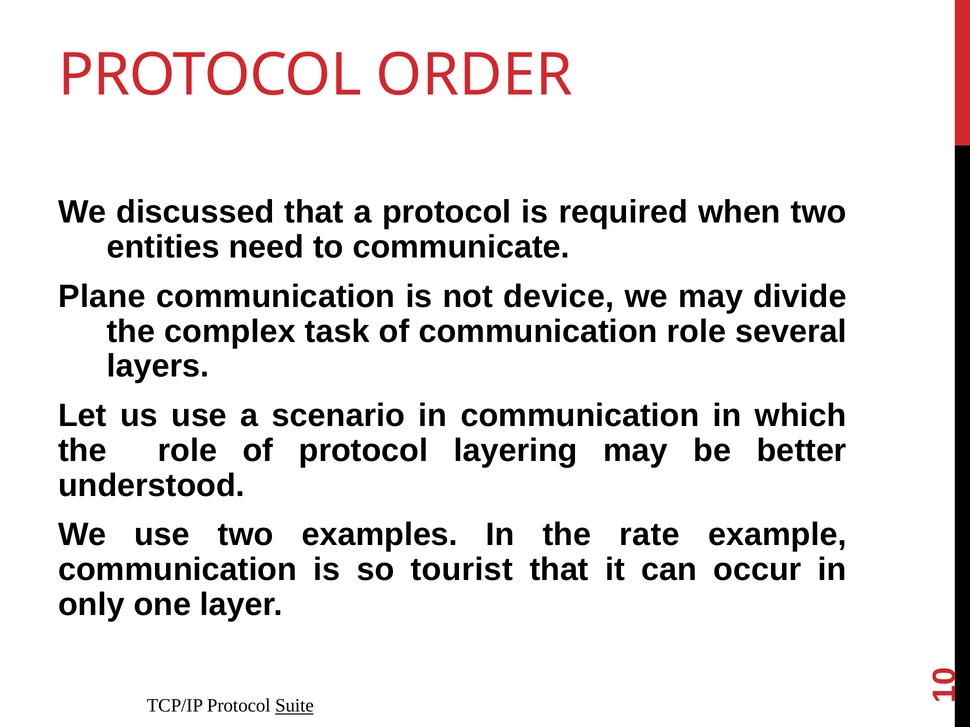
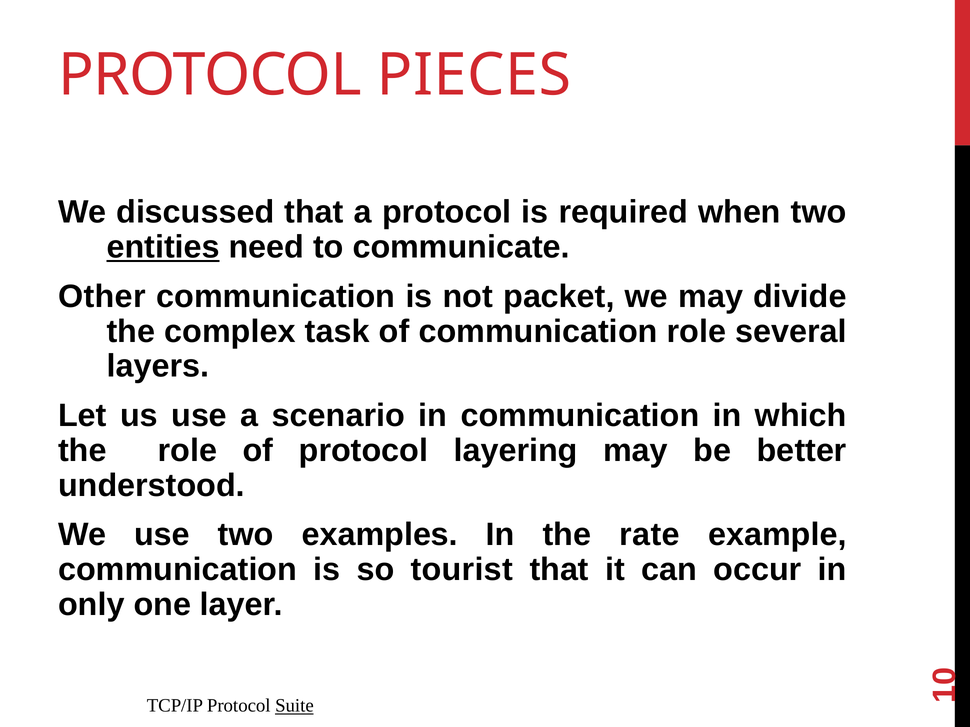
ORDER: ORDER -> PIECES
entities underline: none -> present
Plane: Plane -> Other
device: device -> packet
